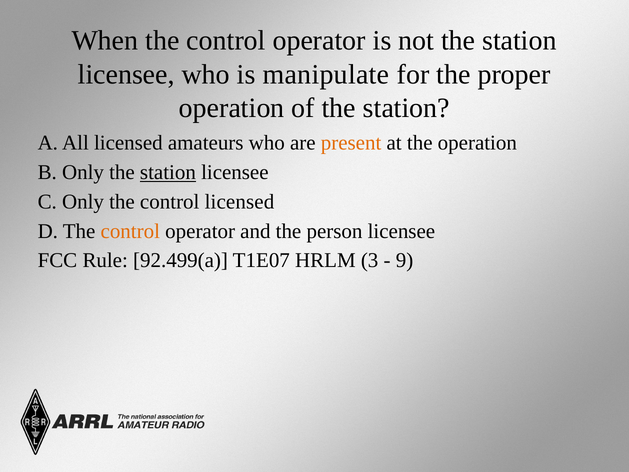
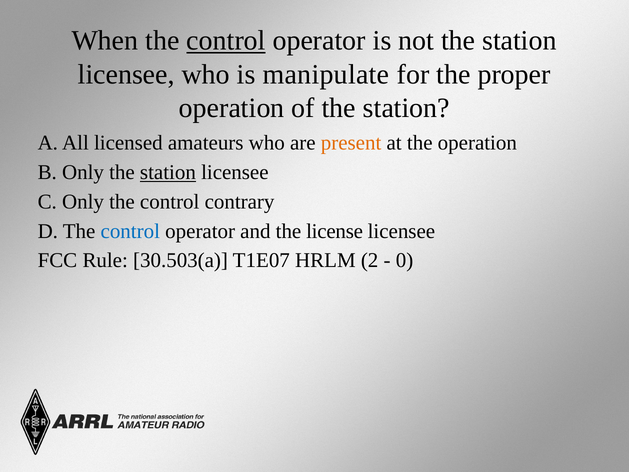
control at (226, 41) underline: none -> present
control licensed: licensed -> contrary
control at (130, 231) colour: orange -> blue
person: person -> license
92.499(a: 92.499(a -> 30.503(a
3: 3 -> 2
9: 9 -> 0
